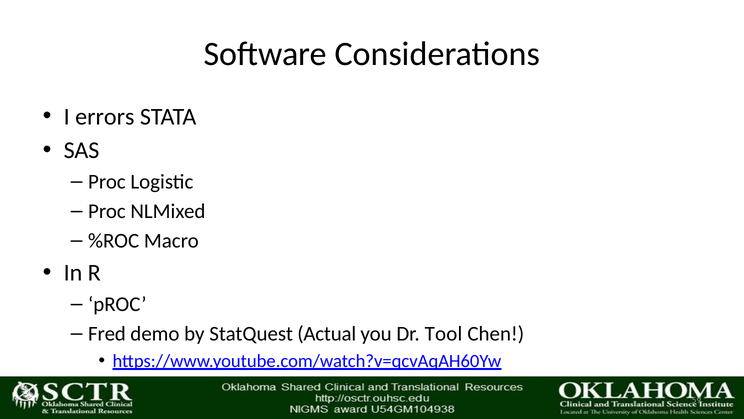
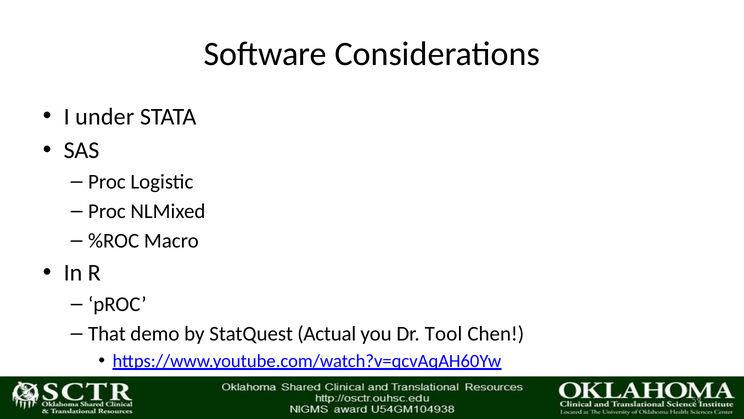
errors: errors -> under
Fred: Fred -> That
